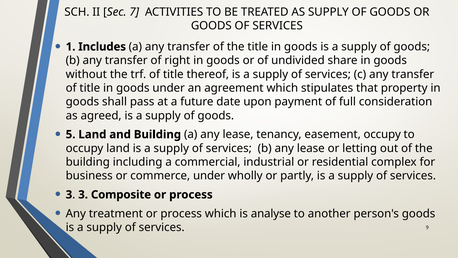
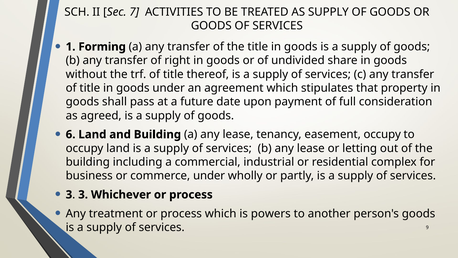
Includes: Includes -> Forming
5: 5 -> 6
Composite: Composite -> Whichever
analyse: analyse -> powers
